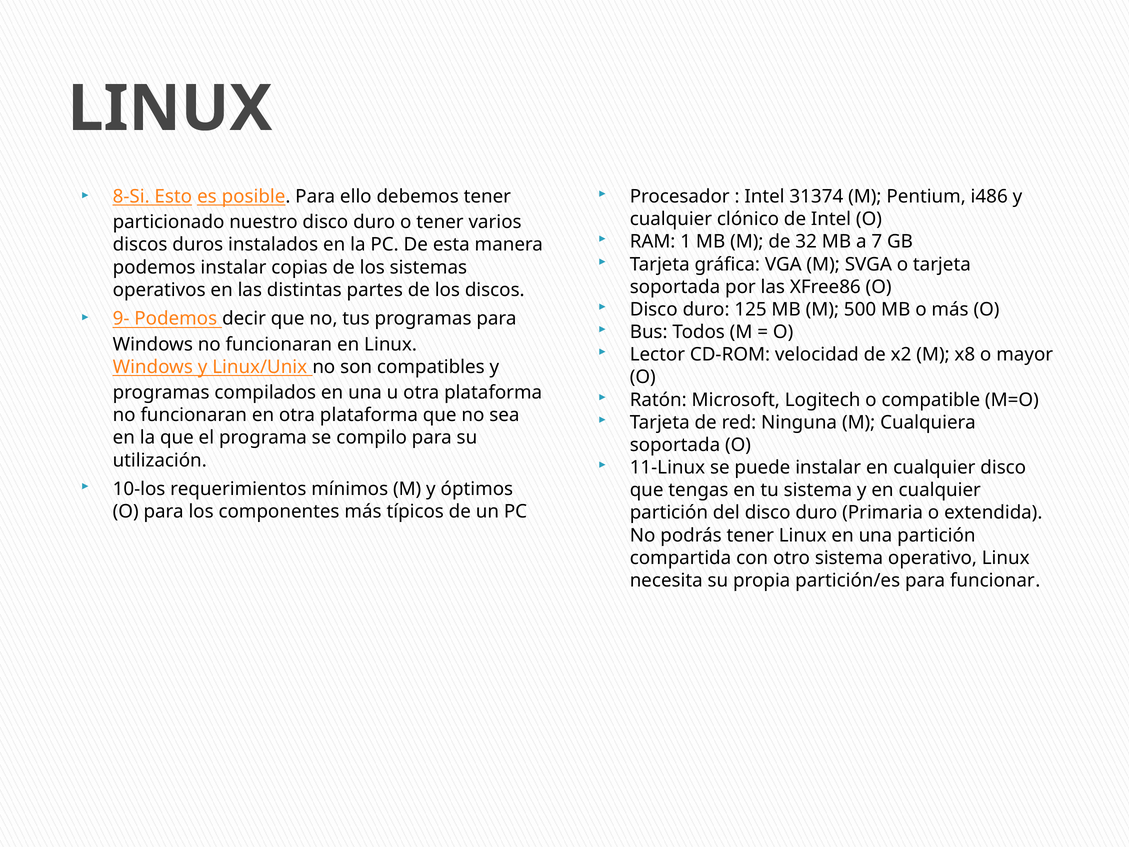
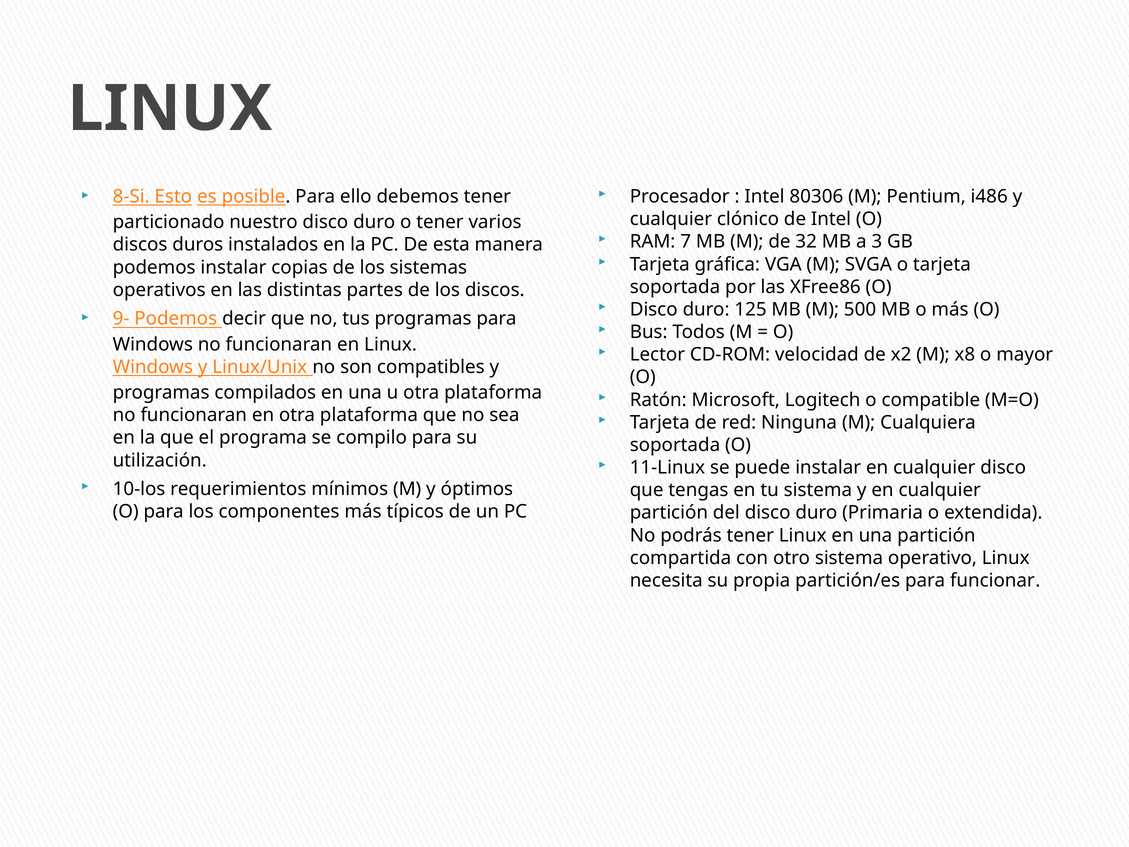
31374: 31374 -> 80306
1: 1 -> 7
7: 7 -> 3
